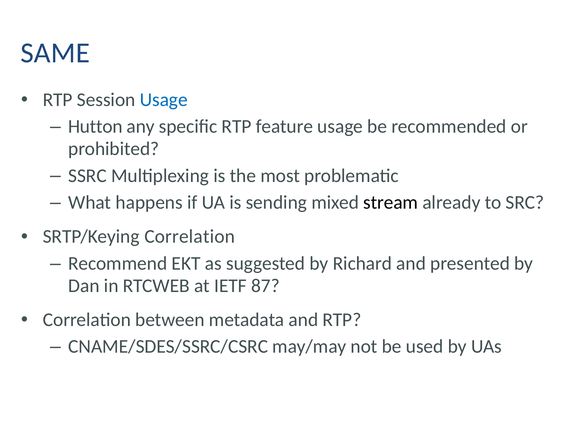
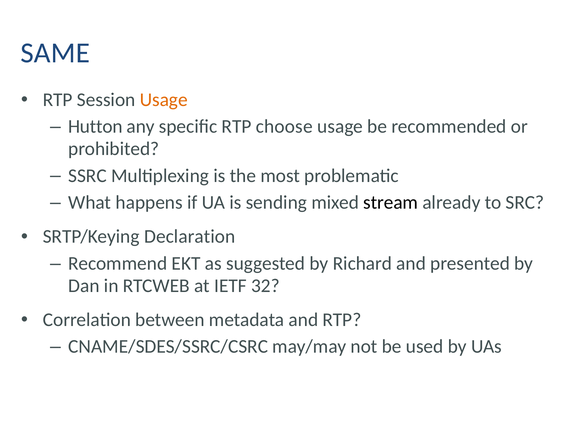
Usage at (164, 100) colour: blue -> orange
feature: feature -> choose
SRTP/Keying Correlation: Correlation -> Declaration
87: 87 -> 32
